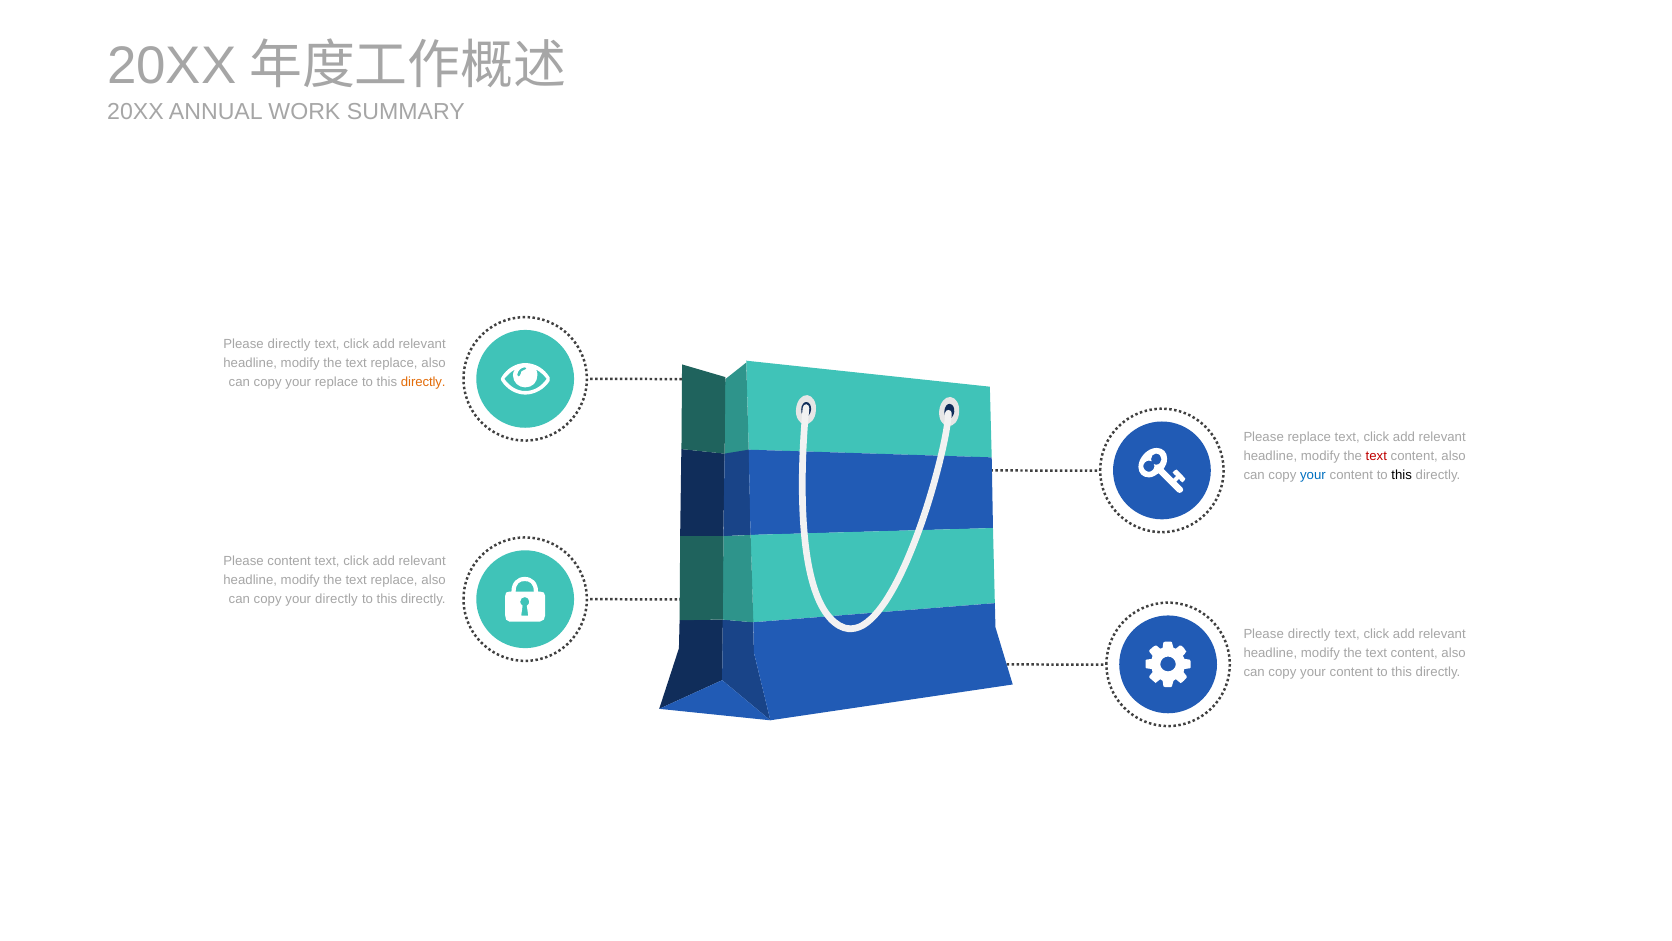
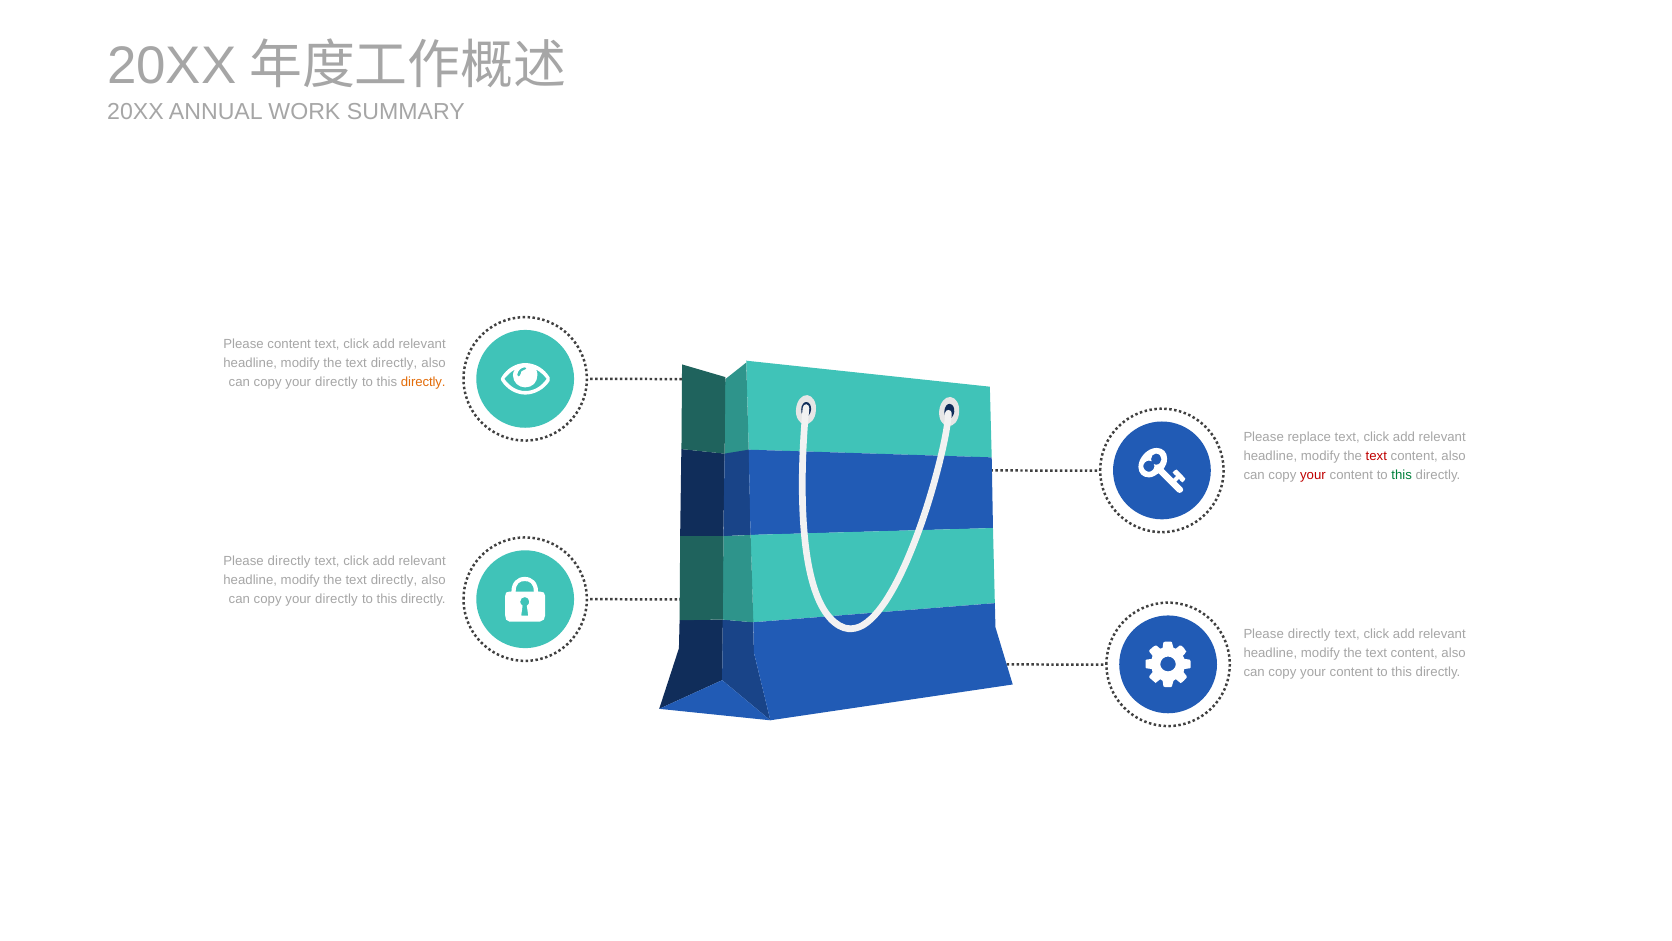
directly at (289, 344): directly -> content
replace at (394, 363): replace -> directly
replace at (336, 382): replace -> directly
your at (1313, 475) colour: blue -> red
this at (1402, 475) colour: black -> green
content at (289, 561): content -> directly
replace at (394, 580): replace -> directly
